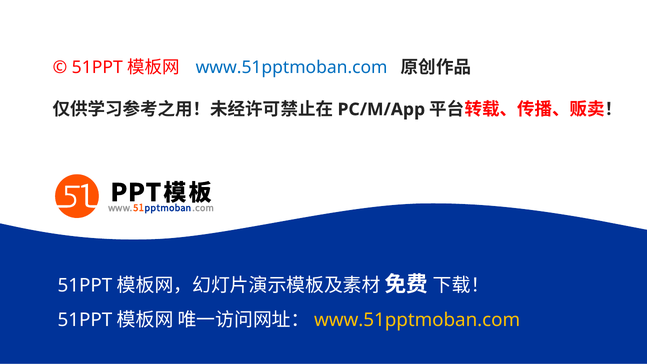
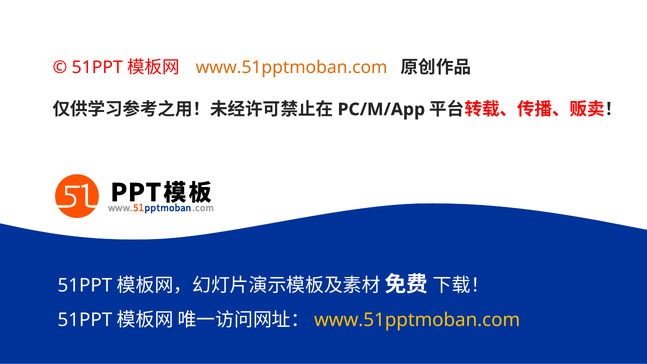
www.51pptmoban.com at (292, 67) colour: blue -> orange
